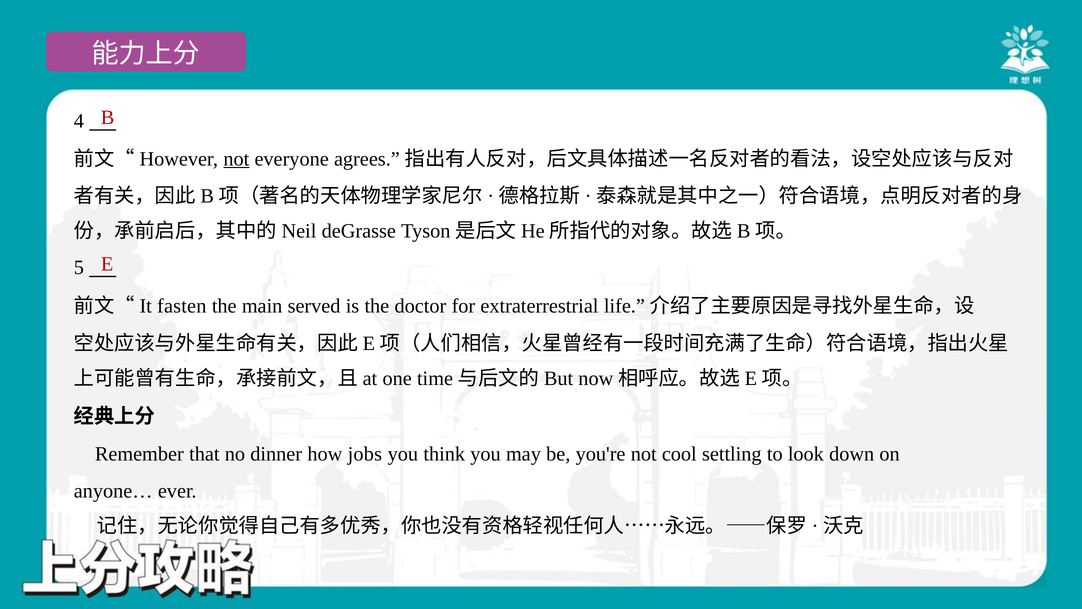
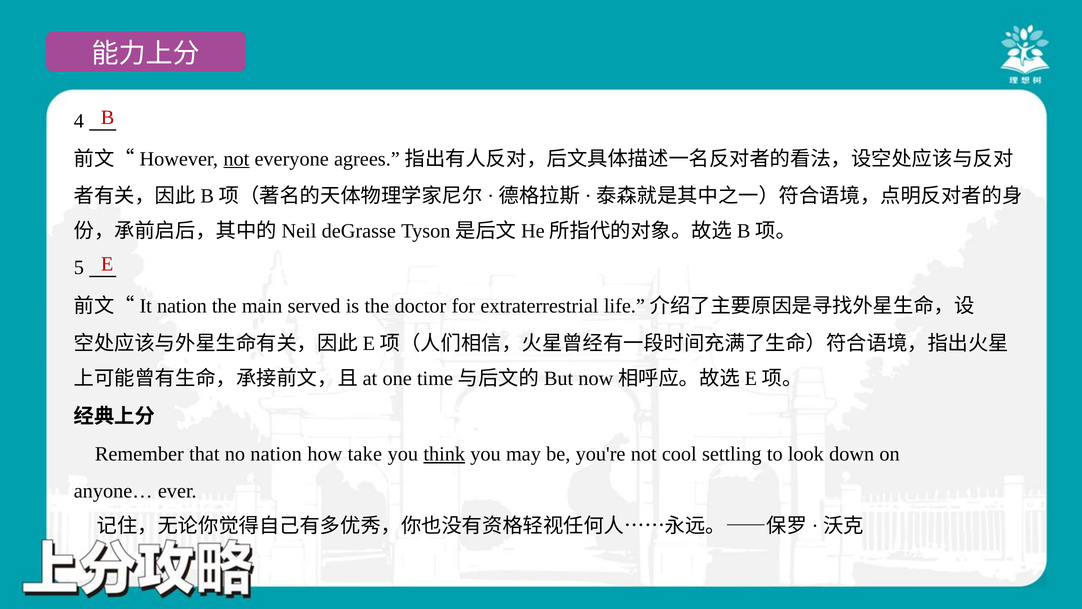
fasten at (182, 306): fasten -> nation
no dinner: dinner -> nation
jobs: jobs -> take
think underline: none -> present
